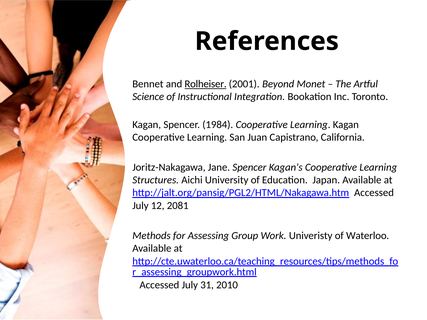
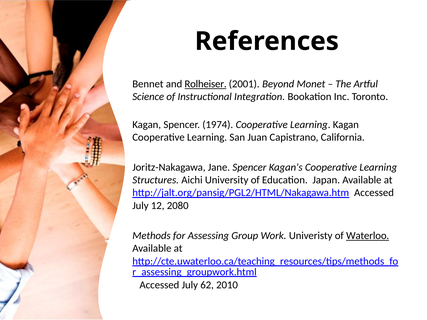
1984: 1984 -> 1974
2081: 2081 -> 2080
Waterloo underline: none -> present
31: 31 -> 62
